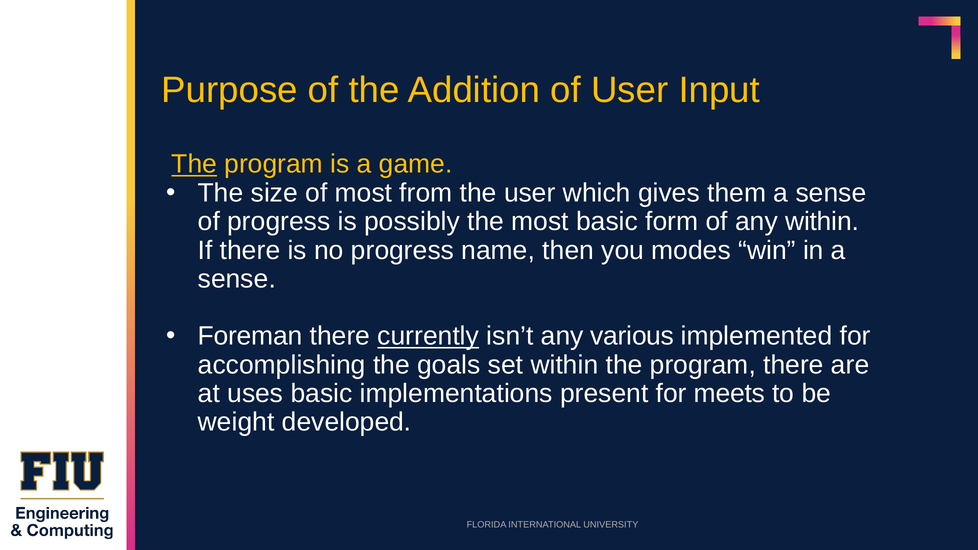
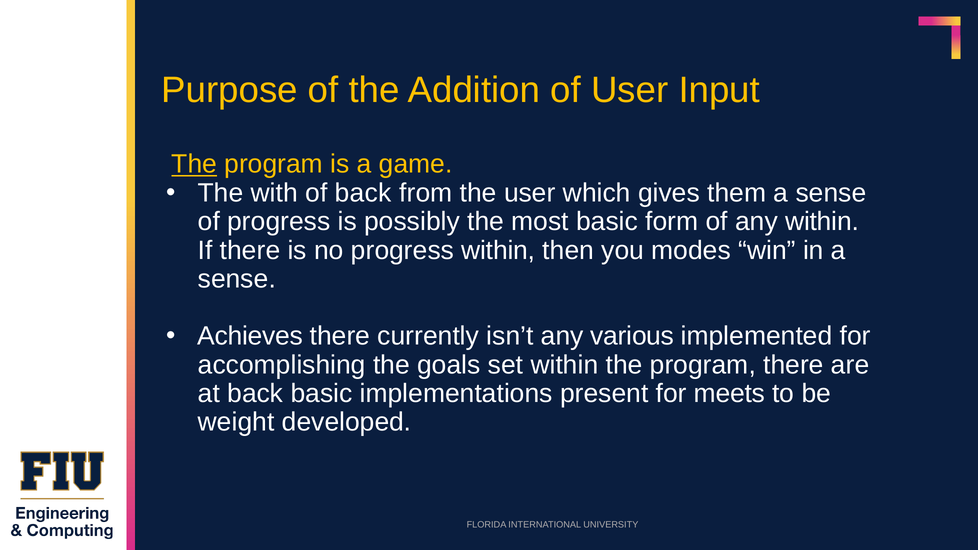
size: size -> with
of most: most -> back
progress name: name -> within
Foreman: Foreman -> Achieves
currently underline: present -> none
at uses: uses -> back
